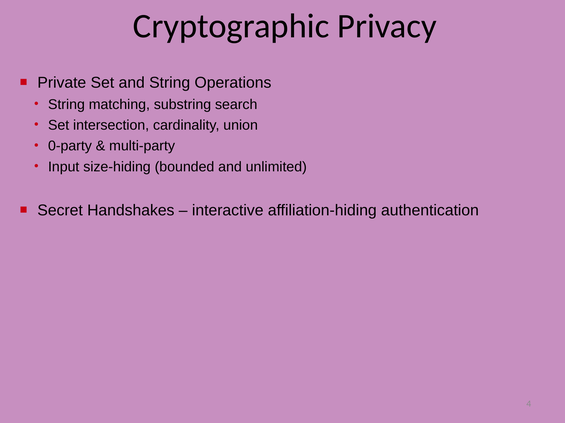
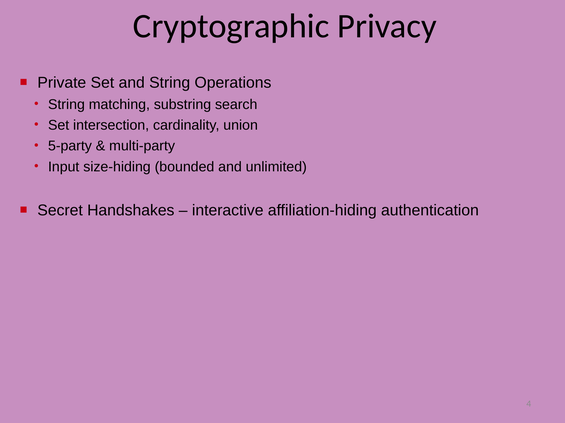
0-party: 0-party -> 5-party
